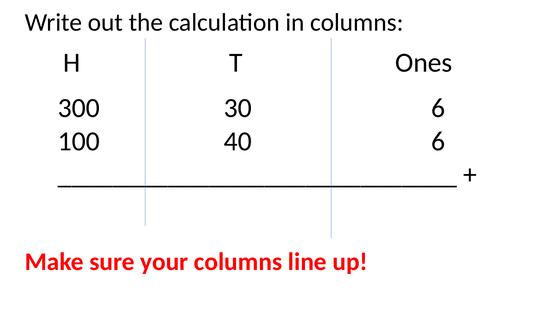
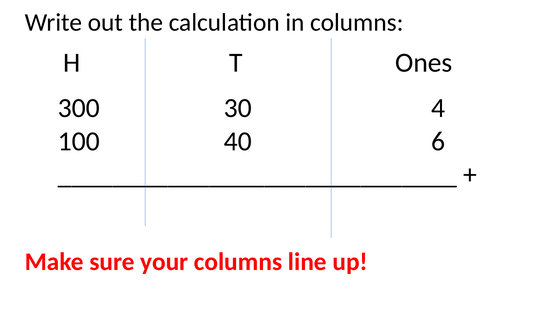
30 6: 6 -> 4
